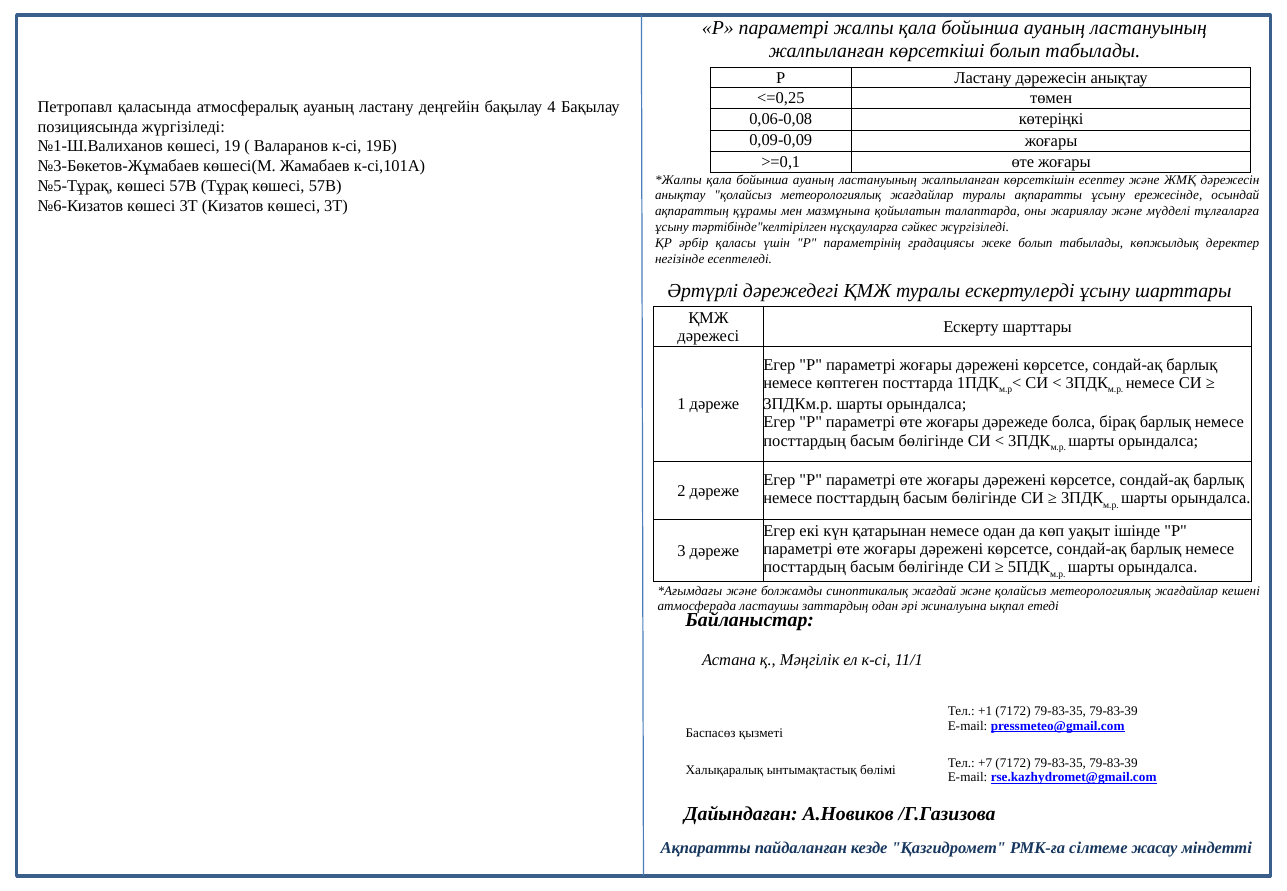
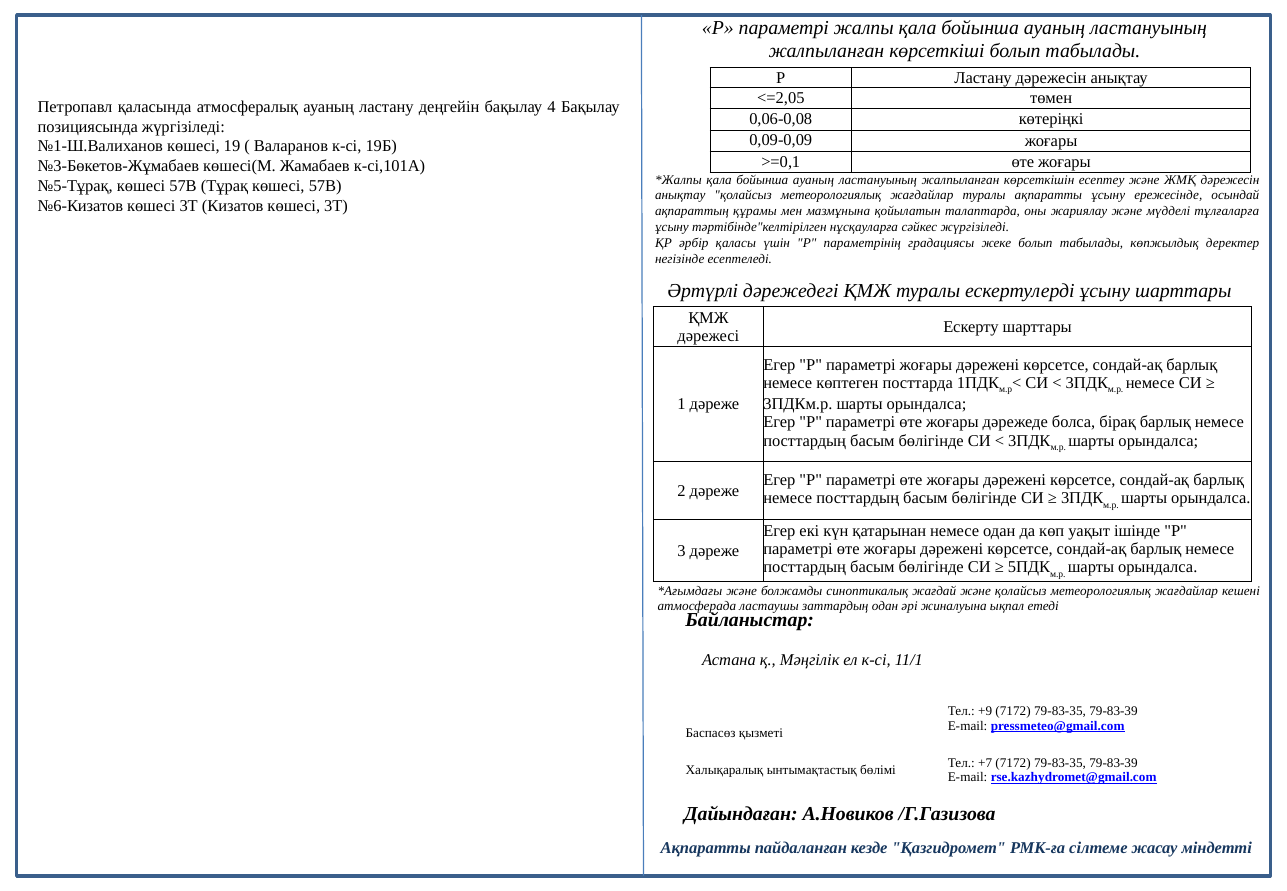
<=0,25: <=0,25 -> <=2,05
+1: +1 -> +9
